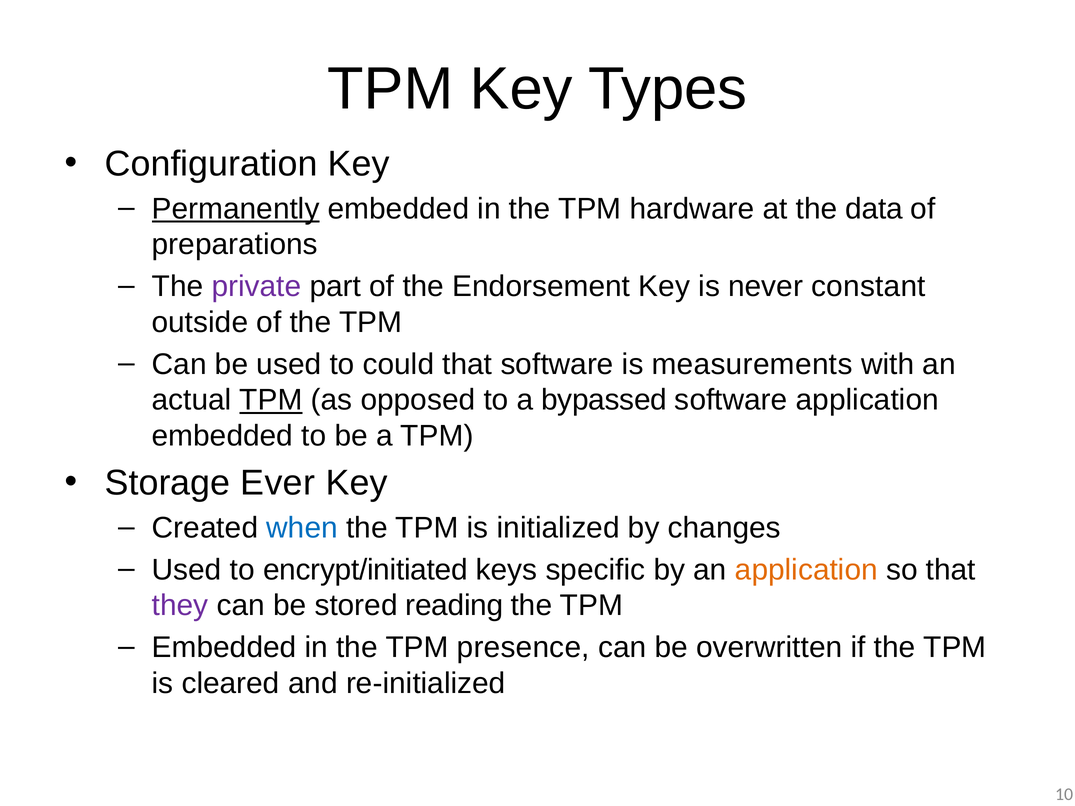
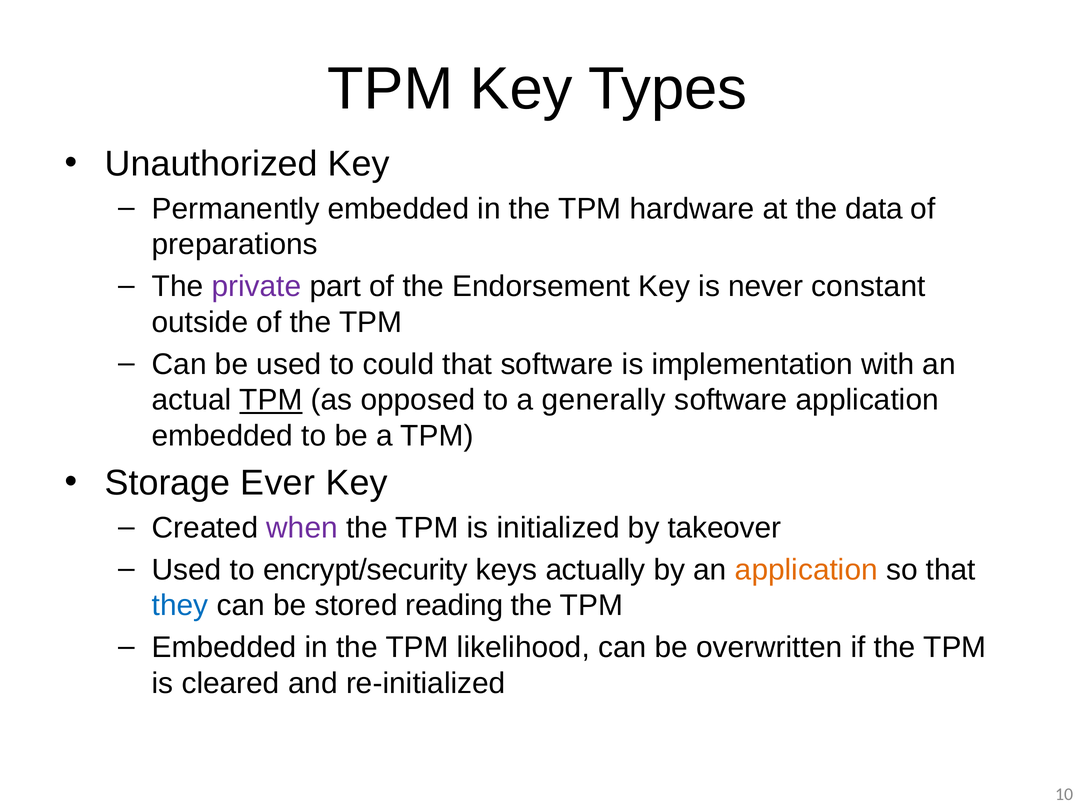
Configuration: Configuration -> Unauthorized
Permanently underline: present -> none
measurements: measurements -> implementation
bypassed: bypassed -> generally
when colour: blue -> purple
changes: changes -> takeover
encrypt/initiated: encrypt/initiated -> encrypt/security
specific: specific -> actually
they colour: purple -> blue
presence: presence -> likelihood
